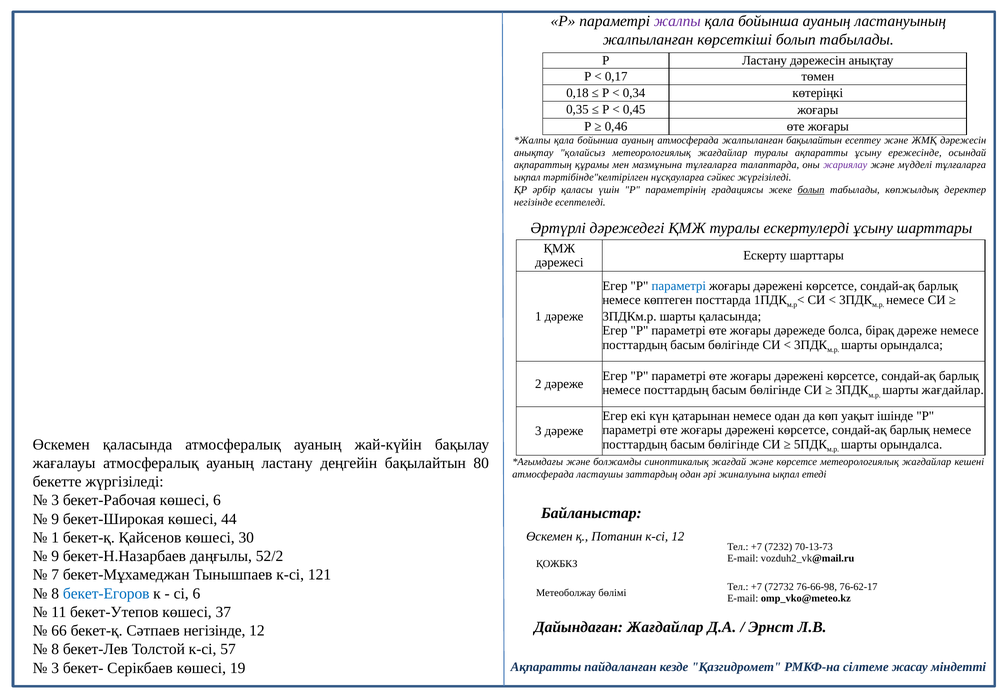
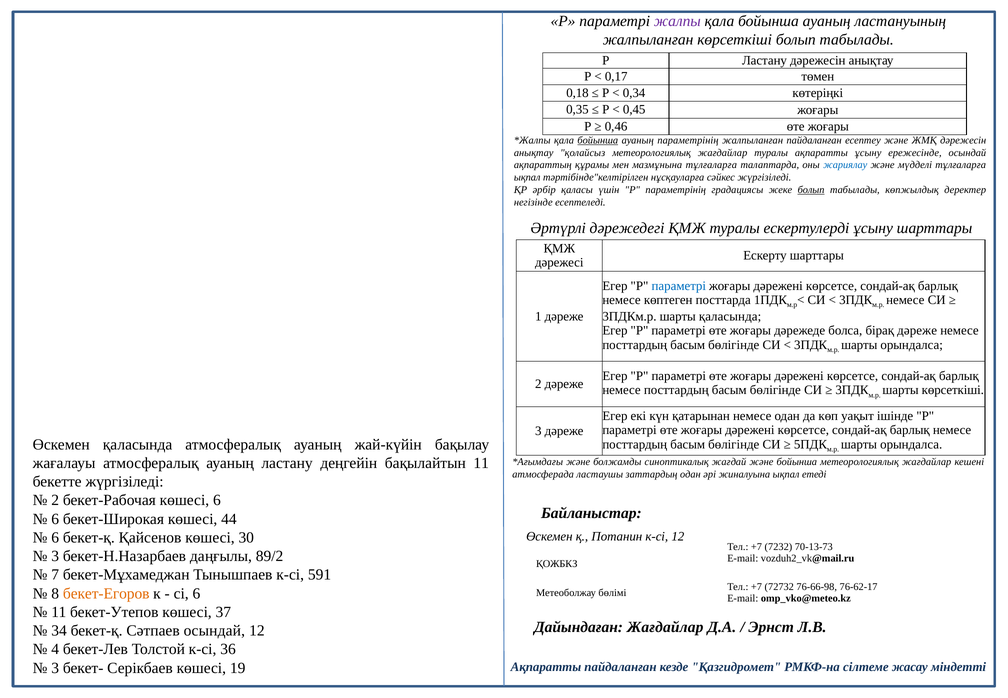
бойынша at (598, 140) underline: none -> present
ауаның атмосферада: атмосферада -> параметрінің
жалпыланған бақылайтын: бақылайтын -> пайдаланған
жариялау colour: purple -> blue
шарты жағдайлар: жағдайлар -> көрсеткіші
бақылайтын 80: 80 -> 11
және көрсетсе: көрсетсе -> бойынша
3 at (55, 500): 3 -> 2
9 at (55, 519): 9 -> 6
1 at (55, 537): 1 -> 6
9 at (55, 556): 9 -> 3
52/2: 52/2 -> 89/2
121: 121 -> 591
бекет-Егоров colour: blue -> orange
66: 66 -> 34
Сәтпаев негізінде: негізінде -> осындай
8 at (55, 649): 8 -> 4
57: 57 -> 36
